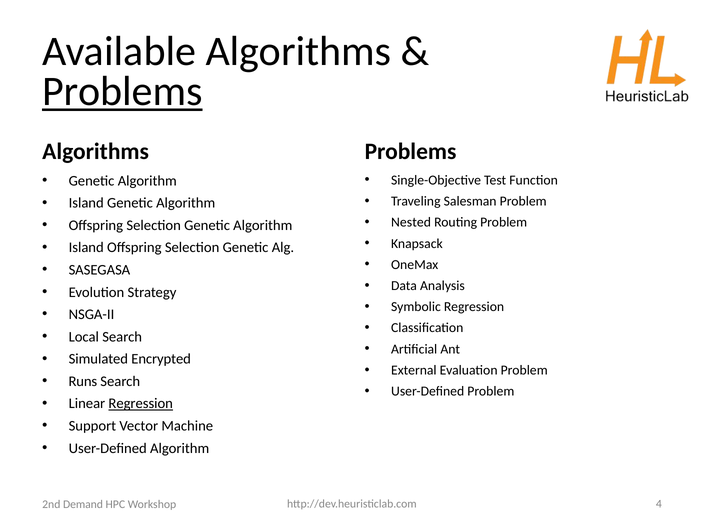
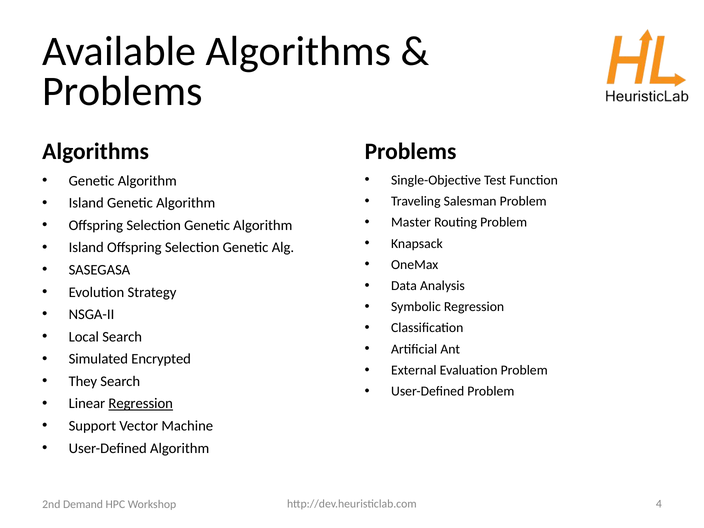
Problems at (122, 92) underline: present -> none
Nested: Nested -> Master
Runs: Runs -> They
